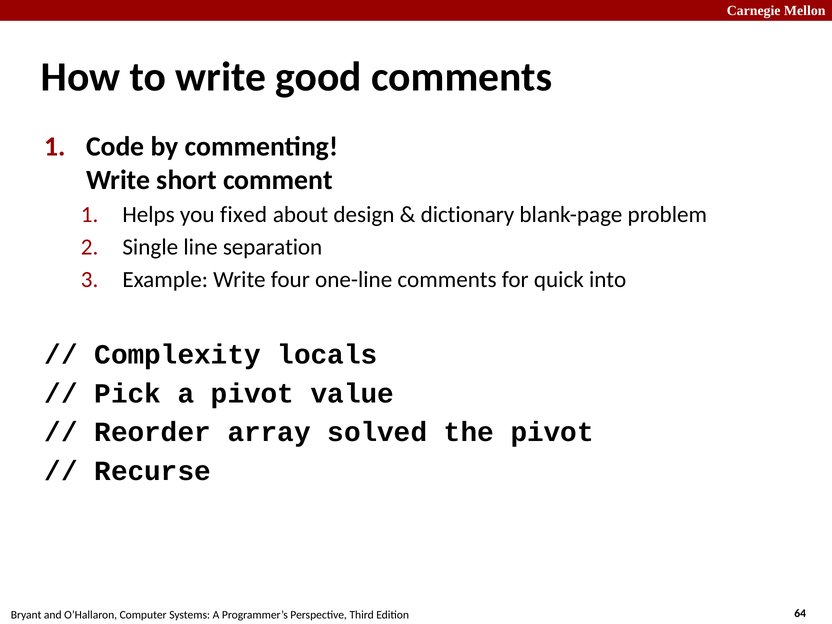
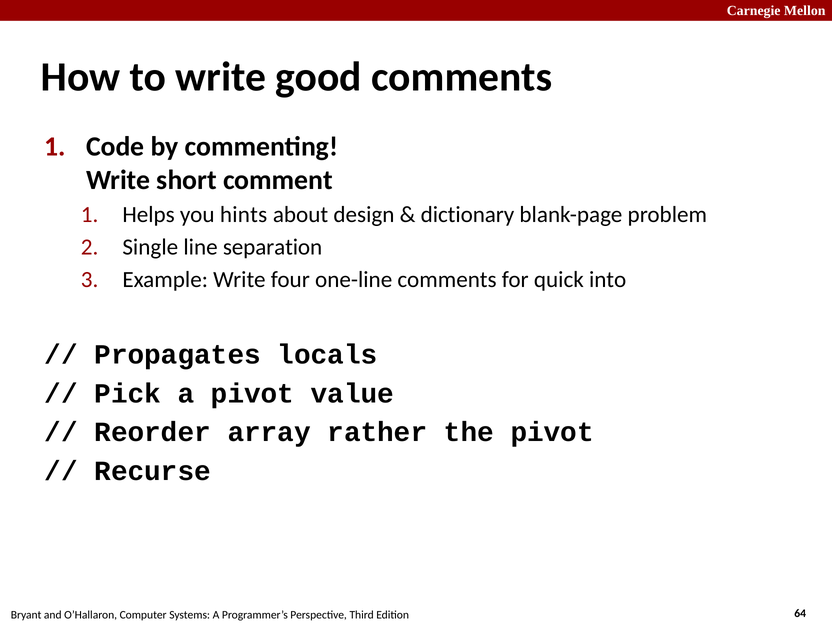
fixed: fixed -> hints
Complexity: Complexity -> Propagates
solved: solved -> rather
